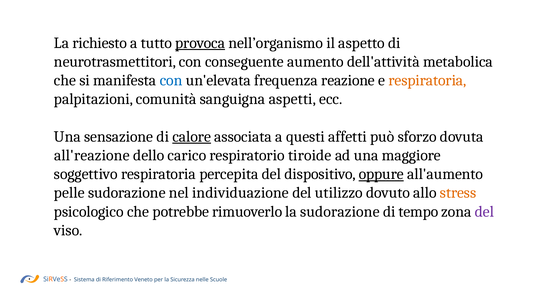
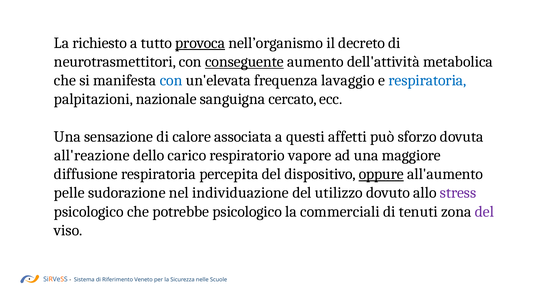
aspetto: aspetto -> decreto
conseguente underline: none -> present
reazione: reazione -> lavaggio
respiratoria at (427, 80) colour: orange -> blue
comunità: comunità -> nazionale
aspetti: aspetti -> cercato
calore underline: present -> none
tiroide: tiroide -> vapore
soggettivo: soggettivo -> diffusione
stress colour: orange -> purple
potrebbe rimuoverlo: rimuoverlo -> psicologico
la sudorazione: sudorazione -> commerciali
tempo: tempo -> tenuti
